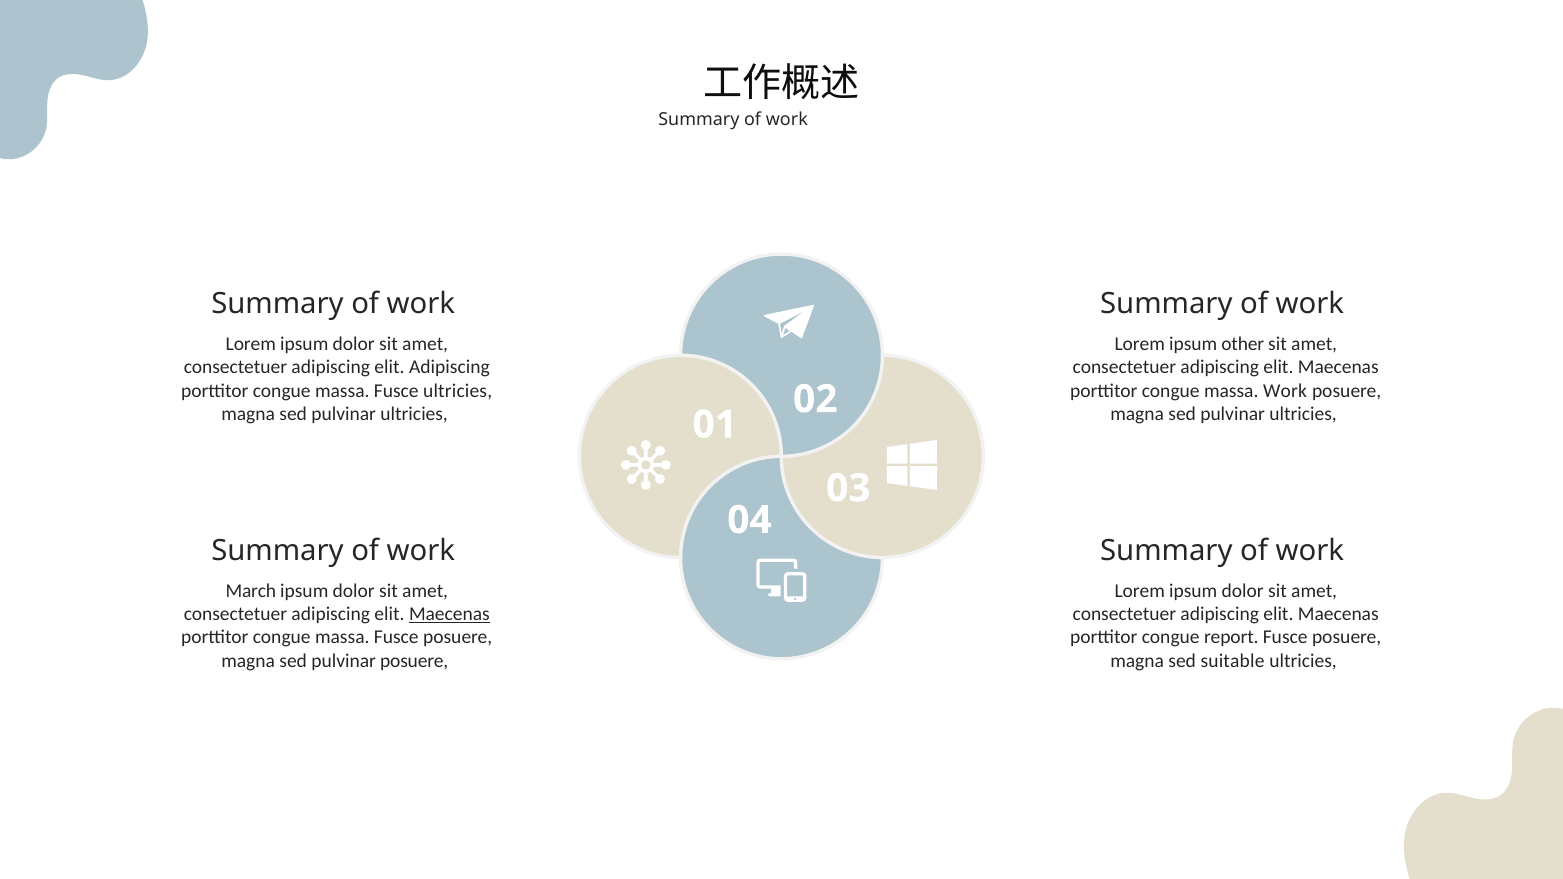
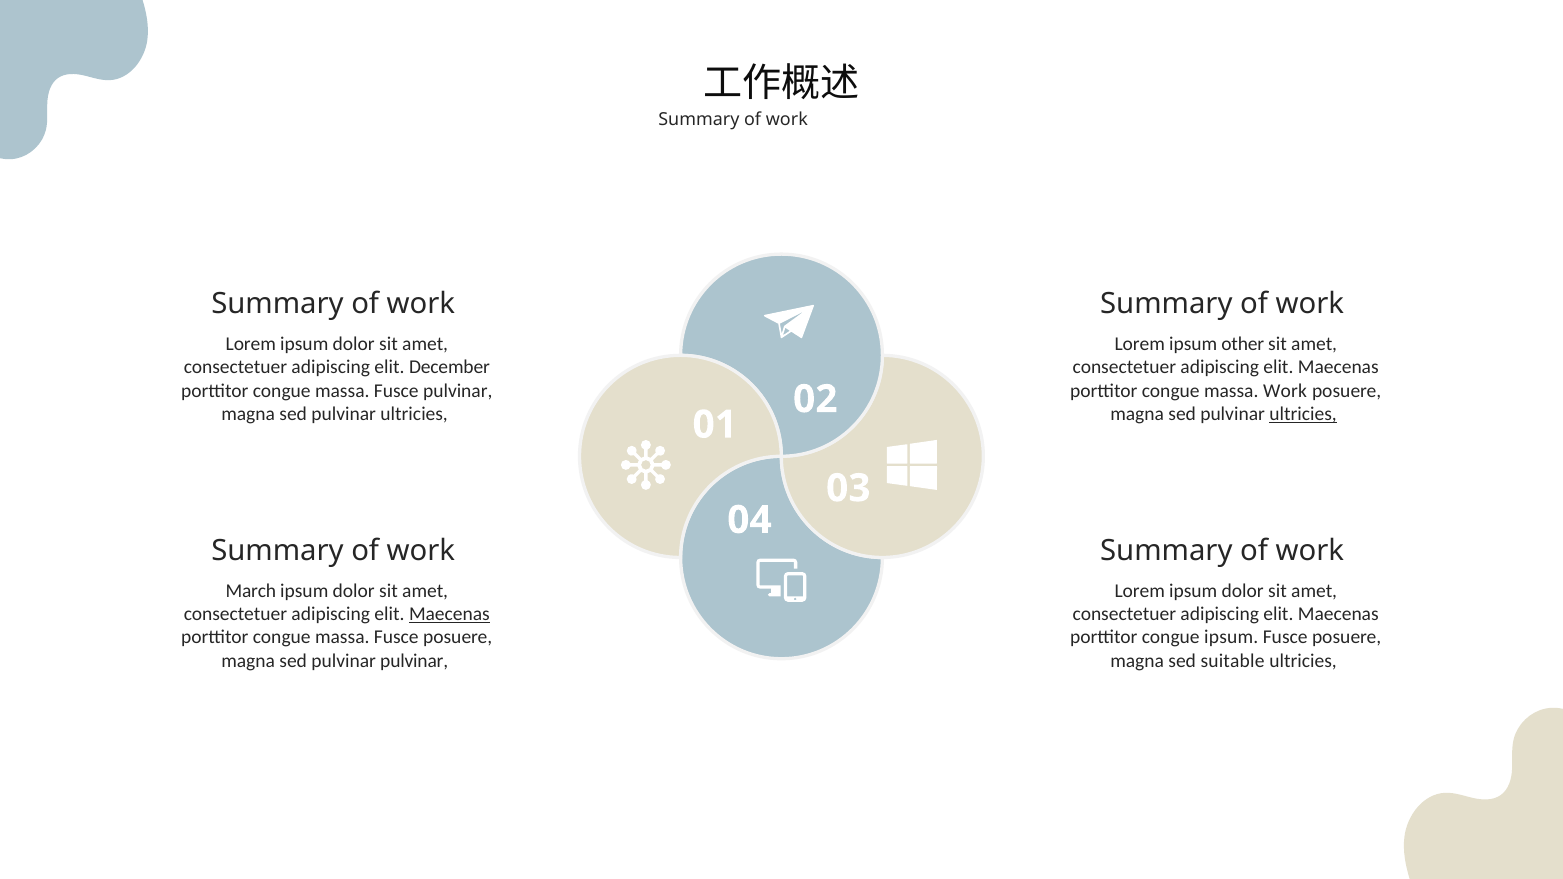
elit Adipiscing: Adipiscing -> December
Fusce ultricies: ultricies -> pulvinar
ultricies at (1303, 414) underline: none -> present
congue report: report -> ipsum
pulvinar posuere: posuere -> pulvinar
